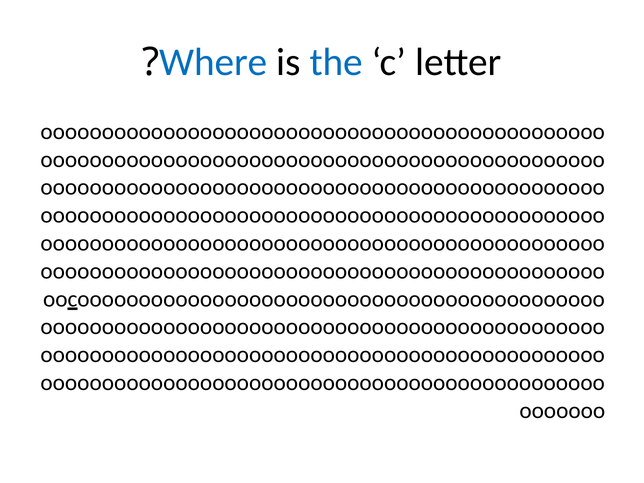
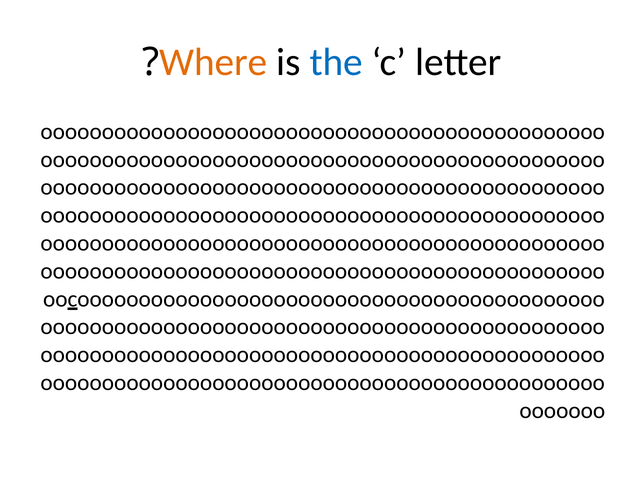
Where colour: blue -> orange
